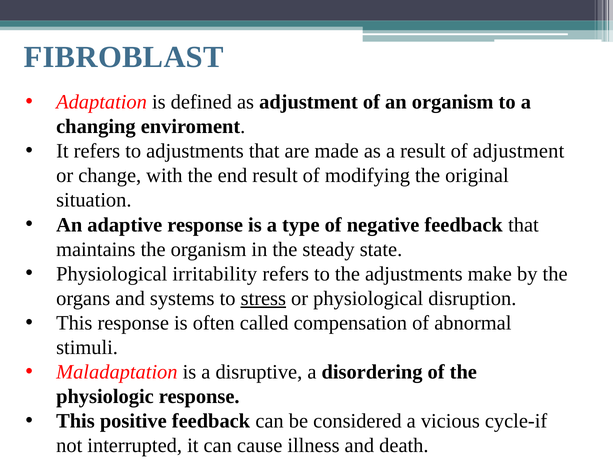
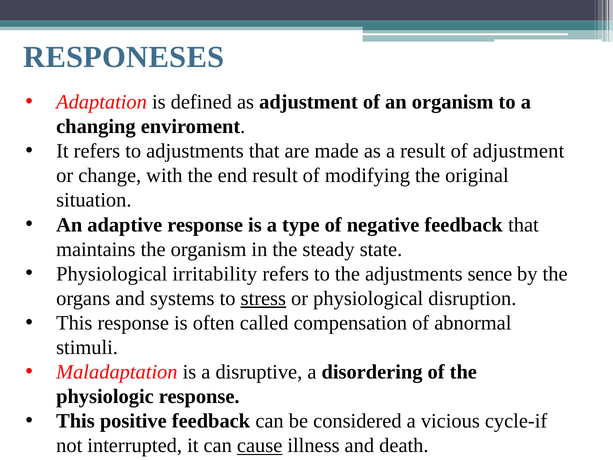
FIBROBLAST: FIBROBLAST -> RESPONESES
make: make -> sence
cause underline: none -> present
